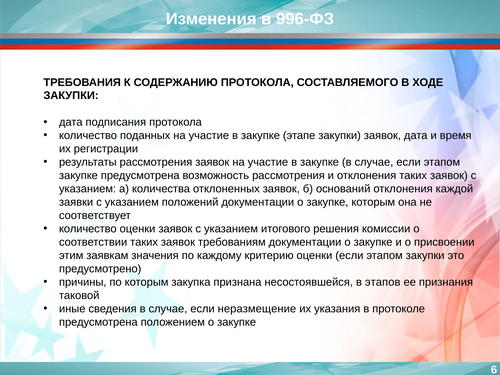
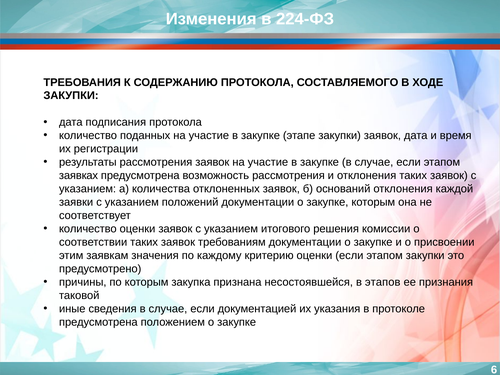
996-ФЗ: 996-ФЗ -> 224-ФЗ
закупке at (78, 176): закупке -> заявках
неразмещение: неразмещение -> документацией
